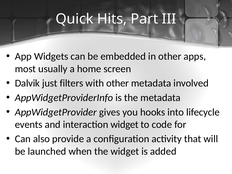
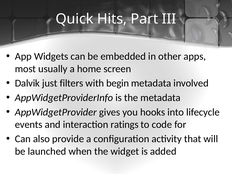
with other: other -> begin
interaction widget: widget -> ratings
